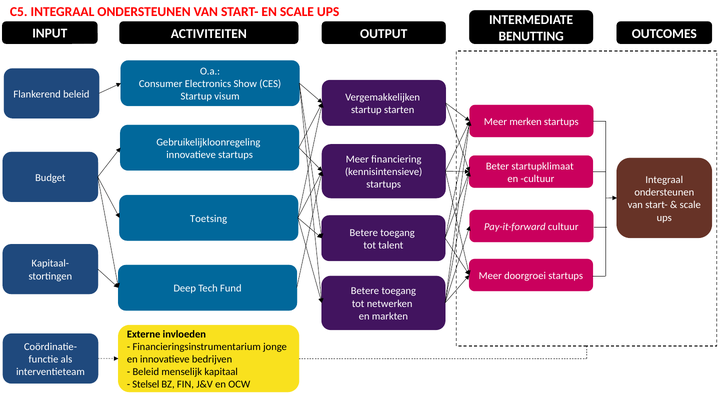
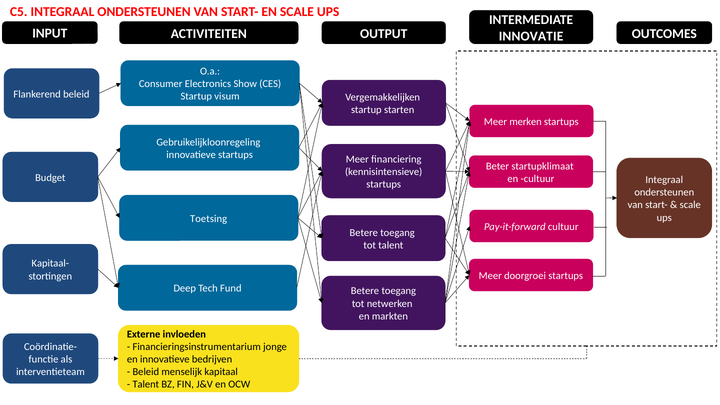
BENUTTING: BENUTTING -> INNOVATIE
Stelsel at (146, 384): Stelsel -> Talent
